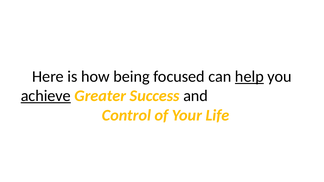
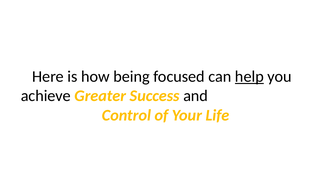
achieve underline: present -> none
